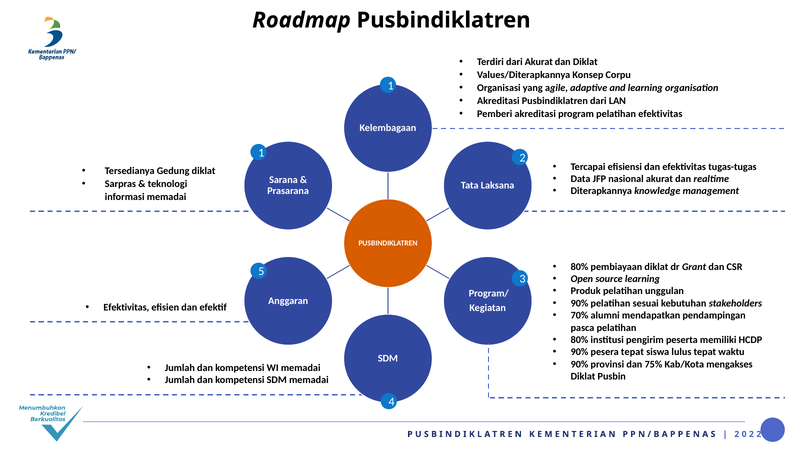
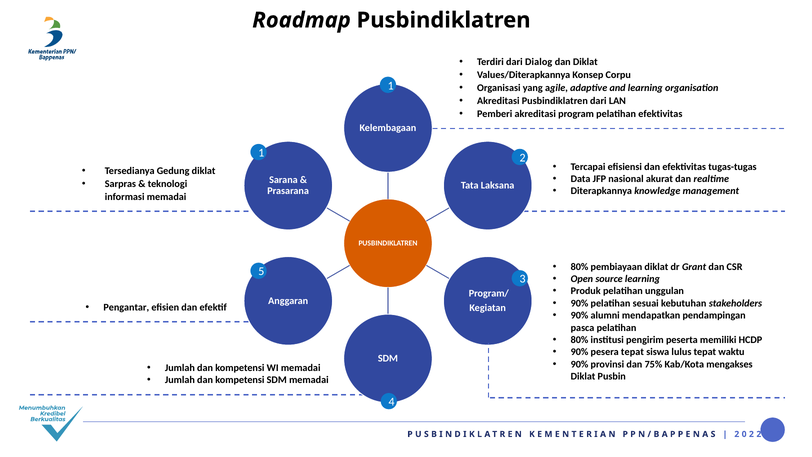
dari Akurat: Akurat -> Dialog
Efektivitas at (126, 307): Efektivitas -> Pengantar
70% at (580, 315): 70% -> 90%
